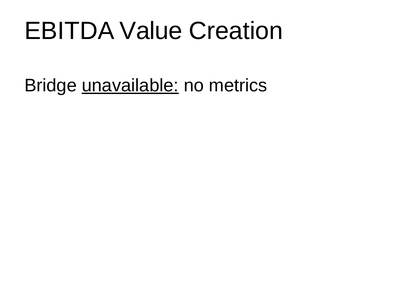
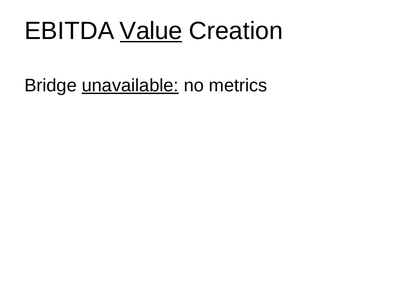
Value underline: none -> present
